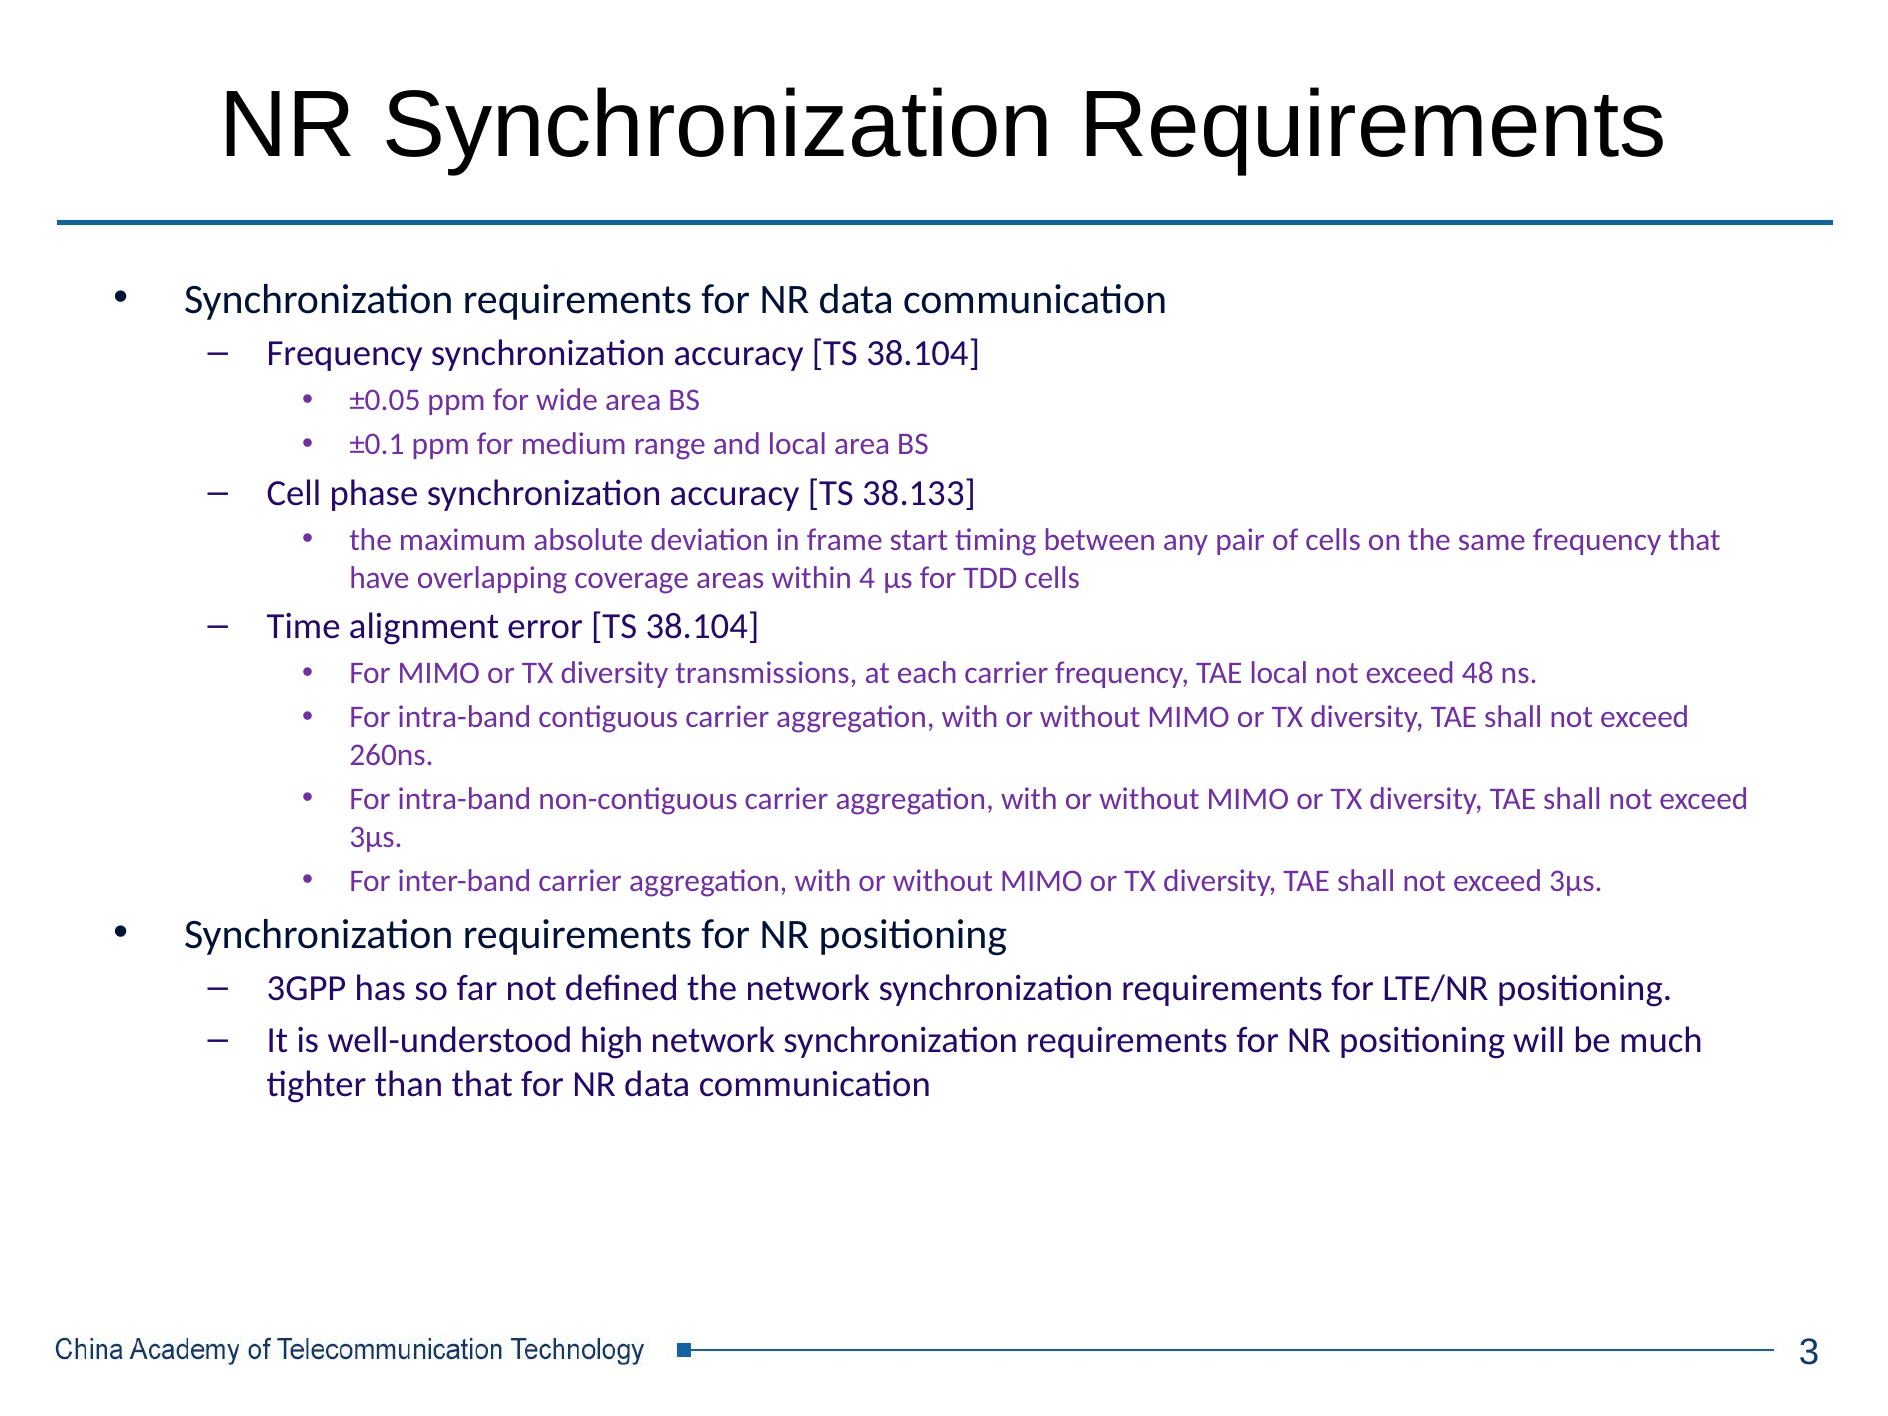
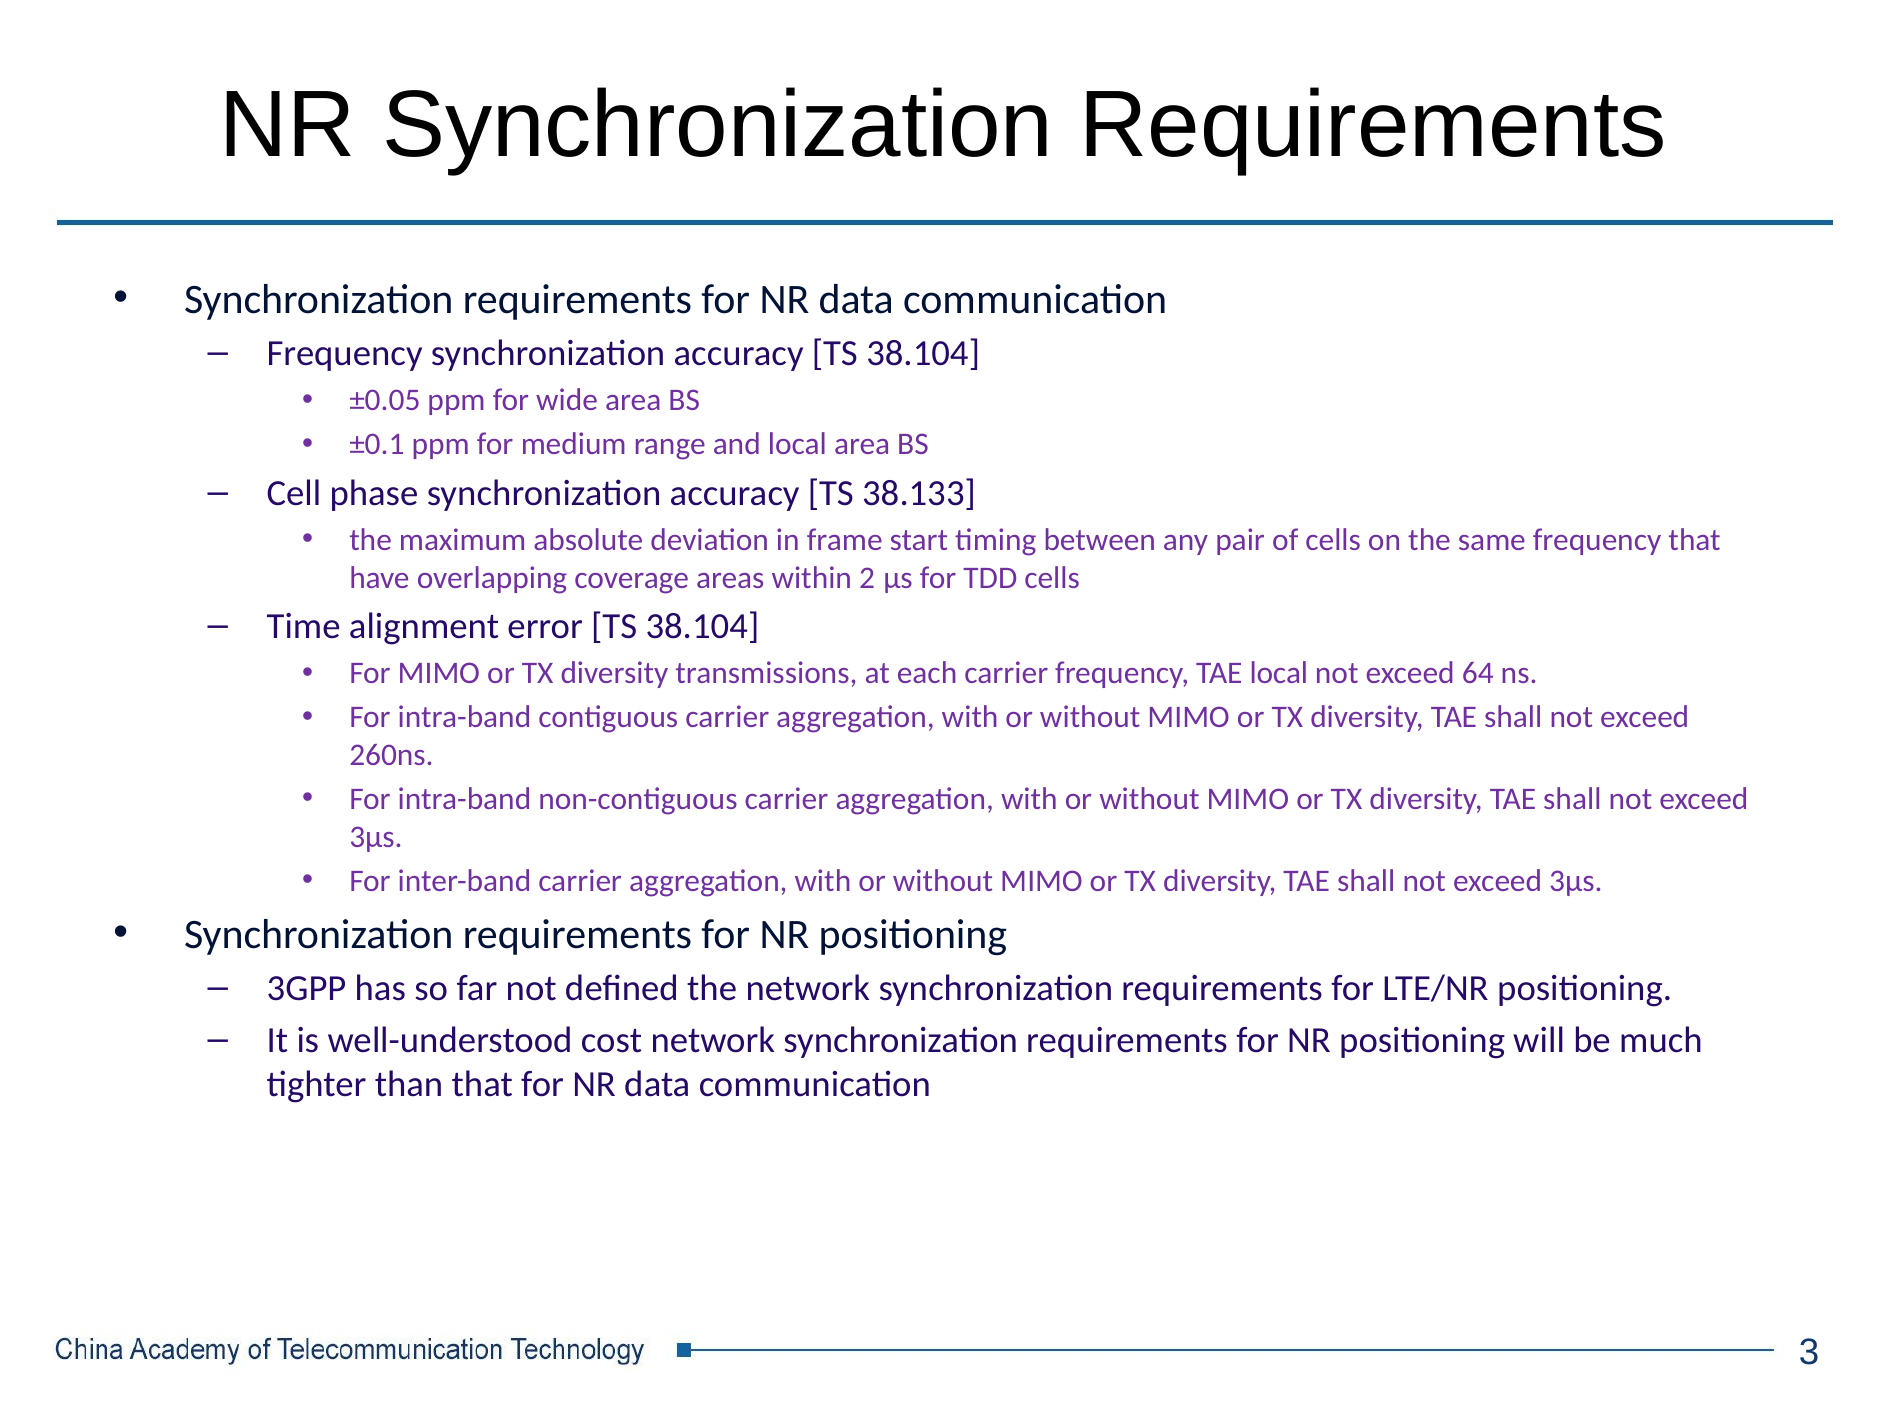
4: 4 -> 2
48: 48 -> 64
high: high -> cost
